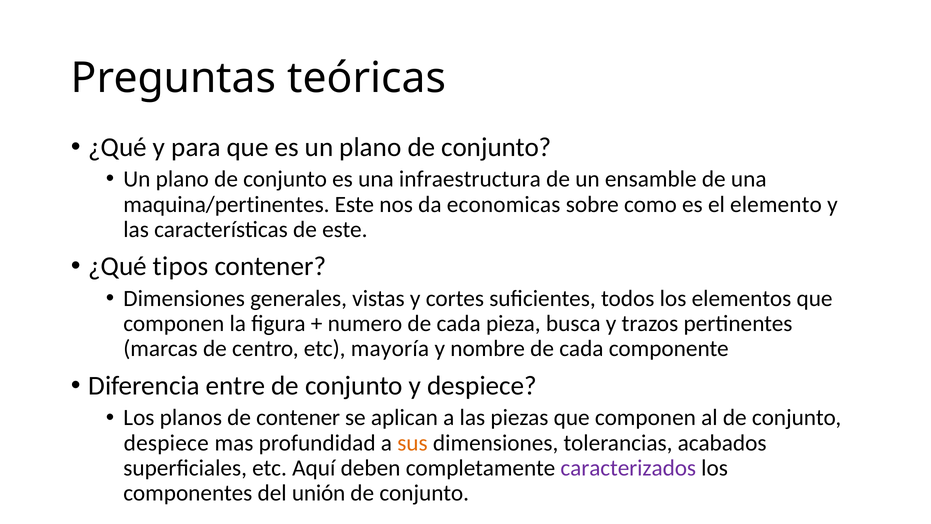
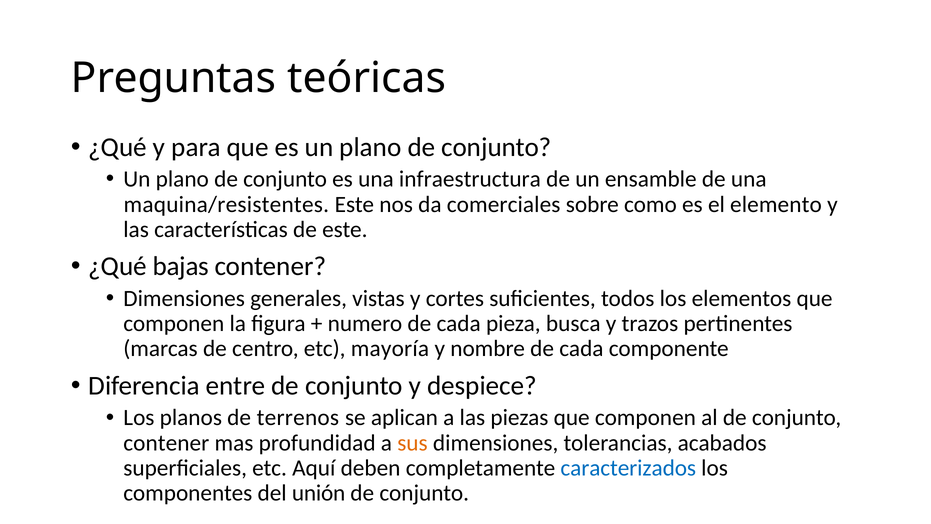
maquina/pertinentes: maquina/pertinentes -> maquina/resistentes
economicas: economicas -> comerciales
tipos: tipos -> bajas
de contener: contener -> terrenos
despiece at (166, 443): despiece -> contener
caracterizados colour: purple -> blue
